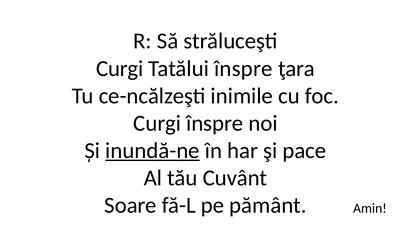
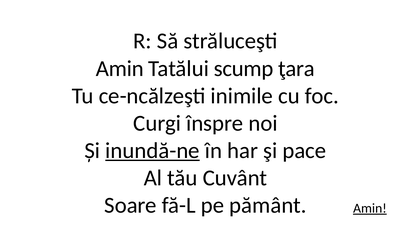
Curgi at (120, 69): Curgi -> Amin
Tatălui înspre: înspre -> scump
Amin at (370, 208) underline: none -> present
